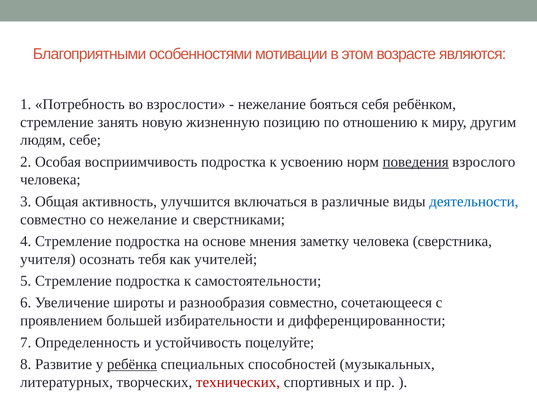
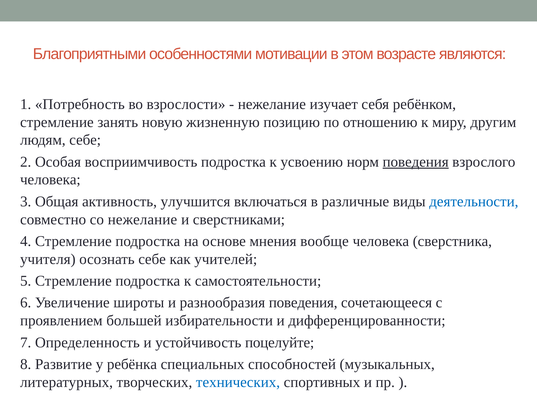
бояться: бояться -> изучает
заметку: заметку -> вообще
осознать тебя: тебя -> себе
разнообразия совместно: совместно -> поведения
ребёнка underline: present -> none
технических colour: red -> blue
